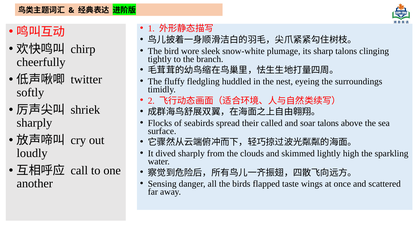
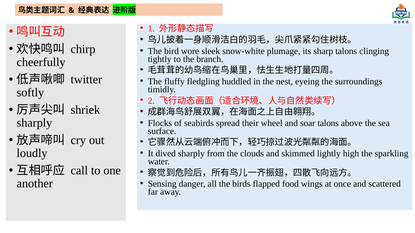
called: called -> wheel
taste: taste -> food
